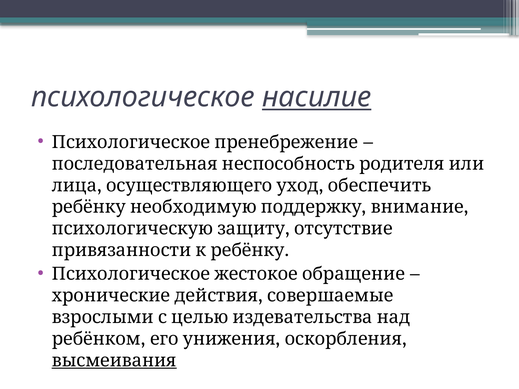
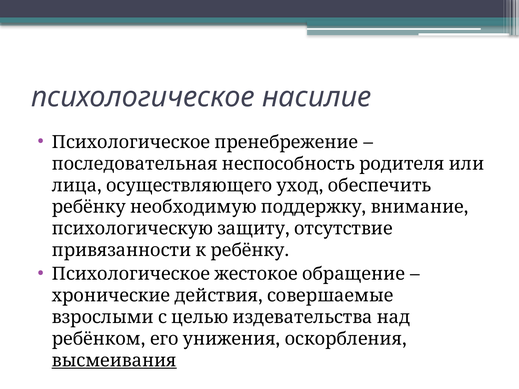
насилие underline: present -> none
